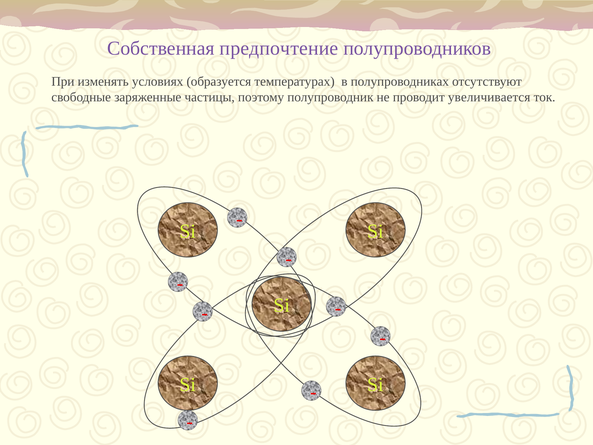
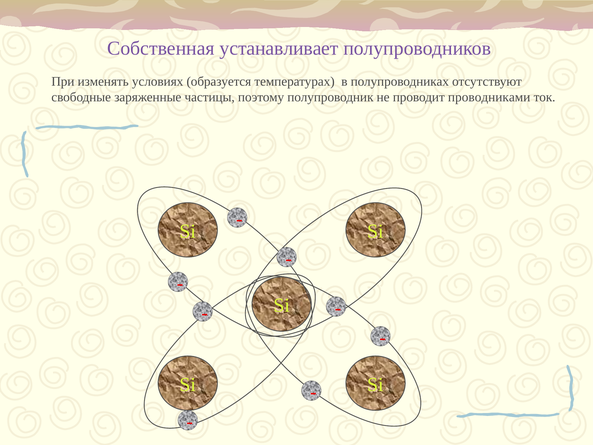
предпочтение: предпочтение -> устанавливает
увеличивается: увеличивается -> проводниками
